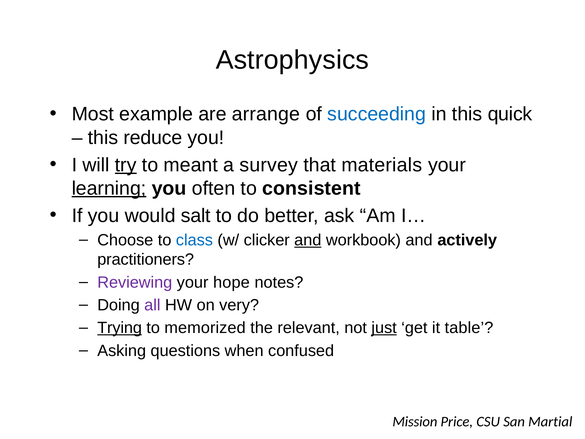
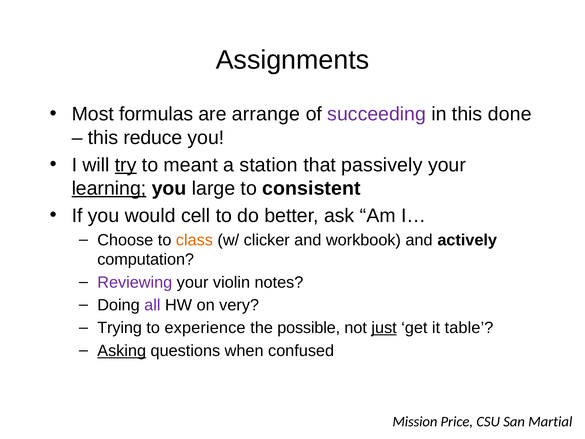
Astrophysics: Astrophysics -> Assignments
example: example -> formulas
succeeding colour: blue -> purple
quick: quick -> done
survey: survey -> station
materials: materials -> passively
often: often -> large
salt: salt -> cell
class colour: blue -> orange
and at (308, 240) underline: present -> none
practitioners: practitioners -> computation
hope: hope -> violin
Trying underline: present -> none
memorized: memorized -> experience
relevant: relevant -> possible
Asking underline: none -> present
